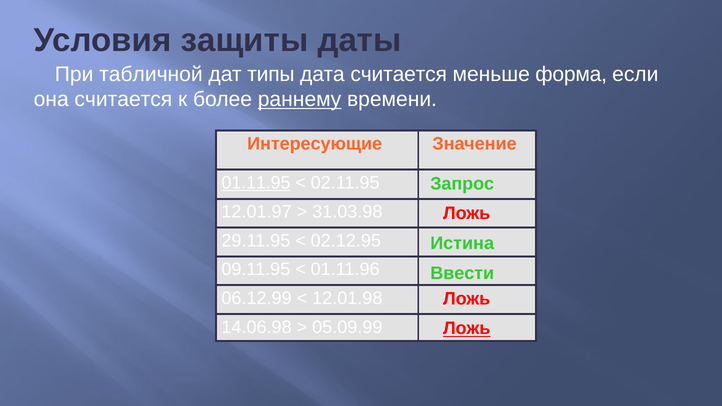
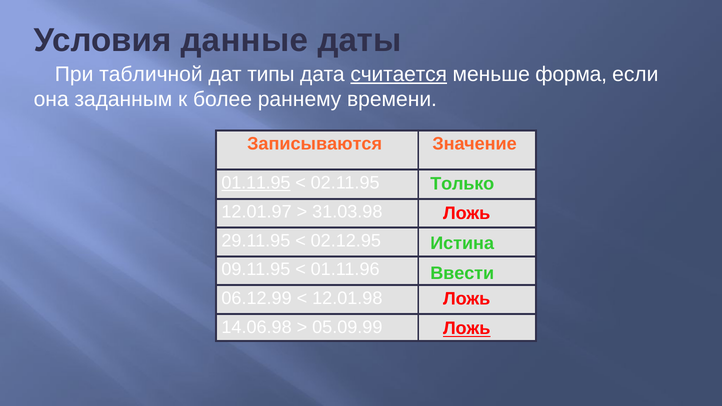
защиты: защиты -> данные
считается at (399, 74) underline: none -> present
она считается: считается -> заданным
раннему underline: present -> none
Интересующие: Интересующие -> Записываются
Запрос: Запрос -> Только
